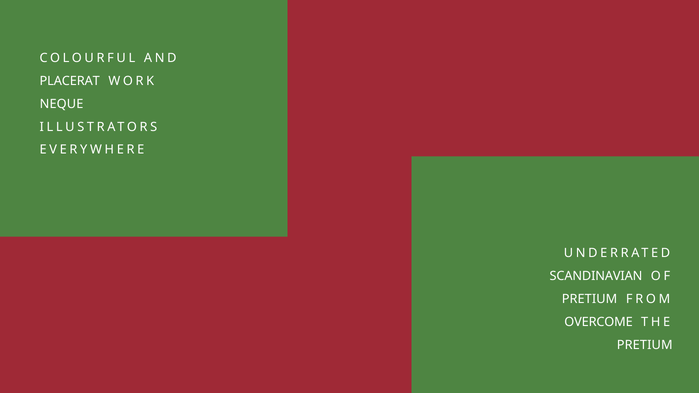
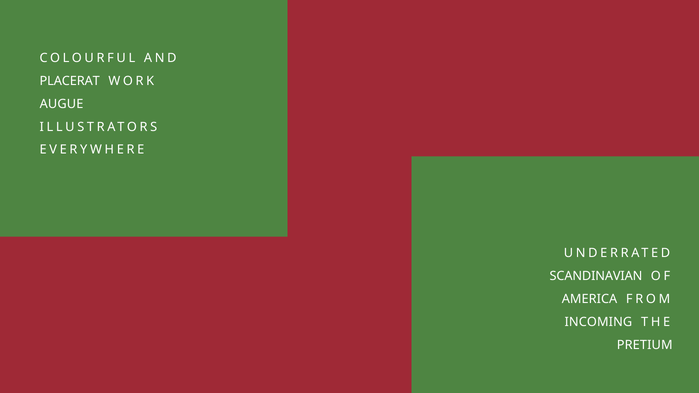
NEQUE: NEQUE -> AUGUE
PRETIUM at (590, 299): PRETIUM -> AMERICA
OVERCOME: OVERCOME -> INCOMING
